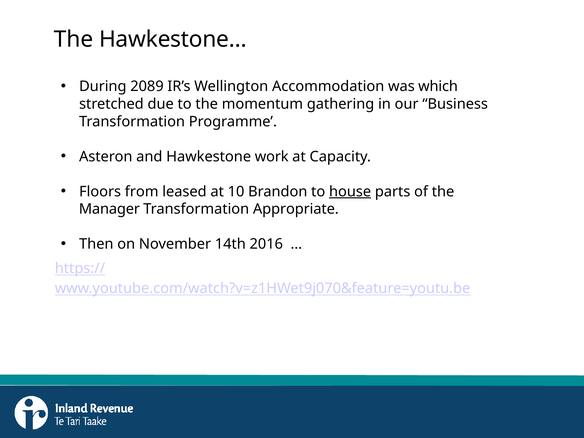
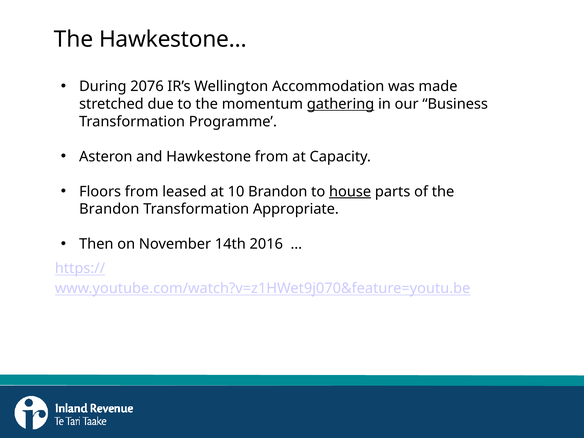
2089: 2089 -> 2076
which: which -> made
gathering underline: none -> present
Hawkestone work: work -> from
Manager at (109, 209): Manager -> Brandon
